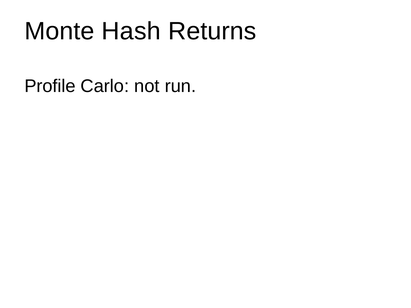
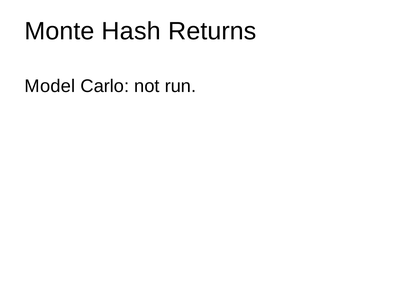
Profile: Profile -> Model
